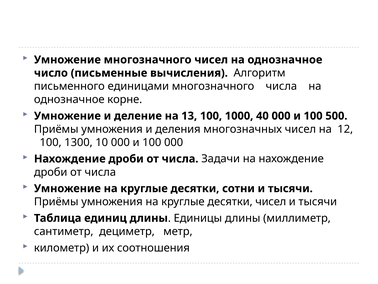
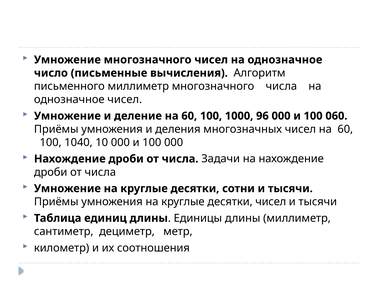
письменного единицами: единицами -> миллиметр
однозначное корне: корне -> чисел
деление на 13: 13 -> 60
40: 40 -> 96
500: 500 -> 060
чисел на 12: 12 -> 60
1300: 1300 -> 1040
